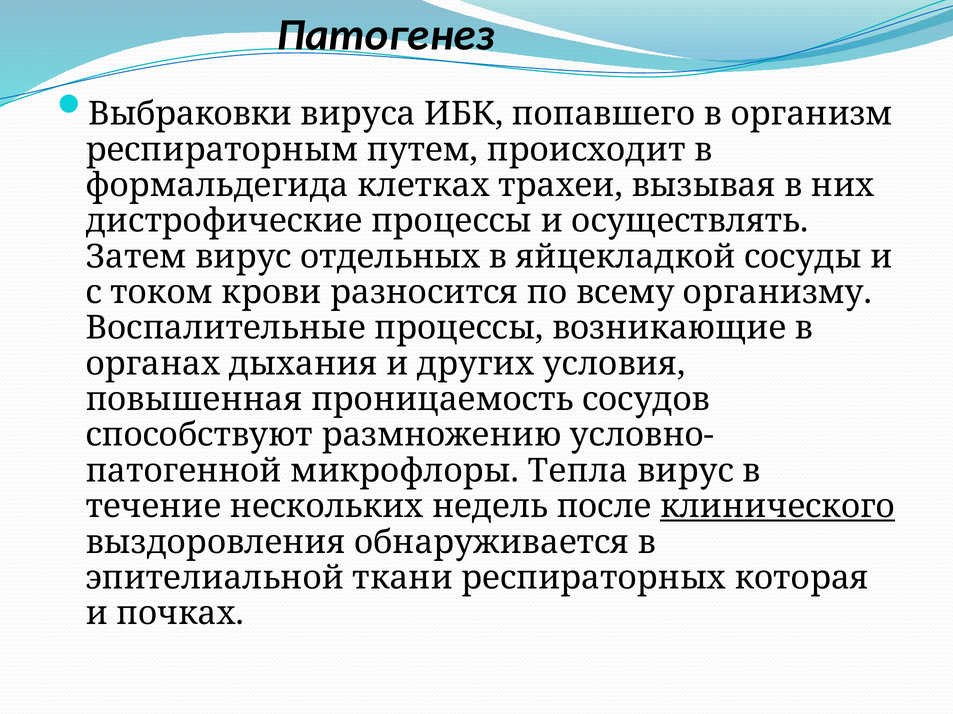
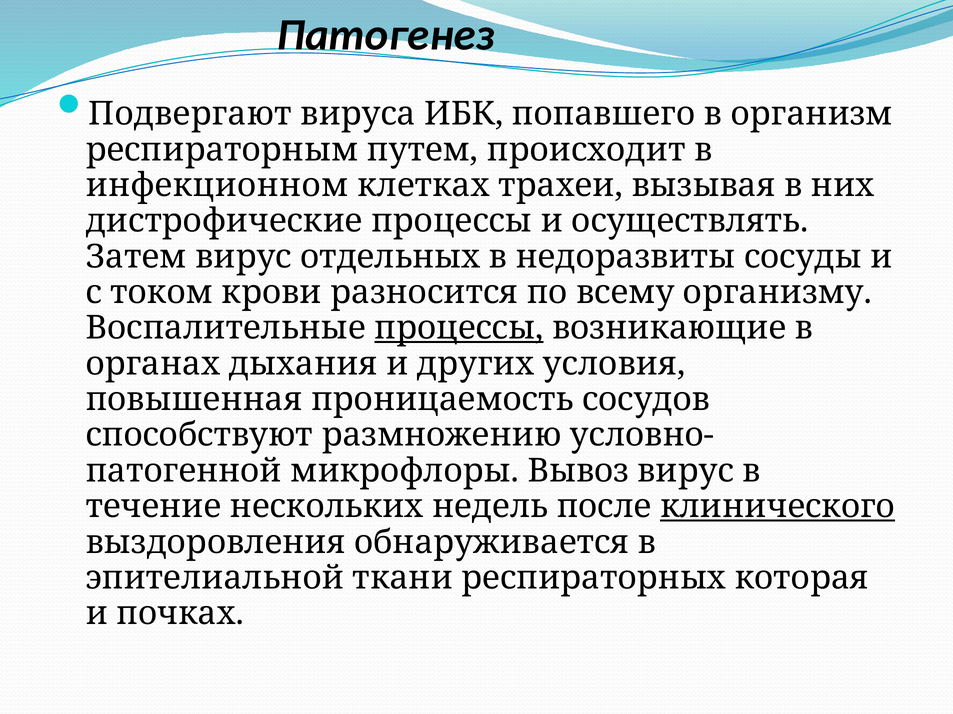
Выбраковки: Выбраковки -> Подвергают
формальдегида: формальдегида -> инфекционном
яйцекладкой: яйцекладкой -> недоразвиты
процессы at (459, 328) underline: none -> present
Тепла: Тепла -> Вывоз
